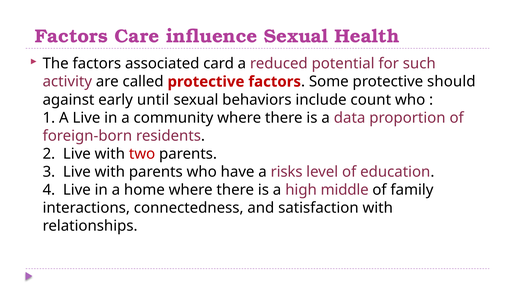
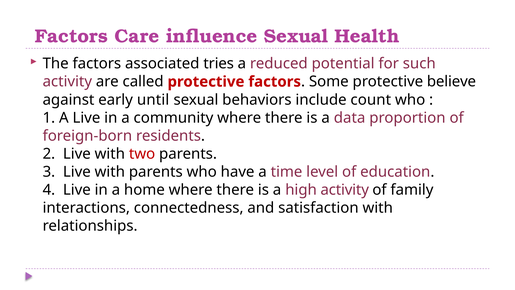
card: card -> tries
should: should -> believe
risks: risks -> time
high middle: middle -> activity
